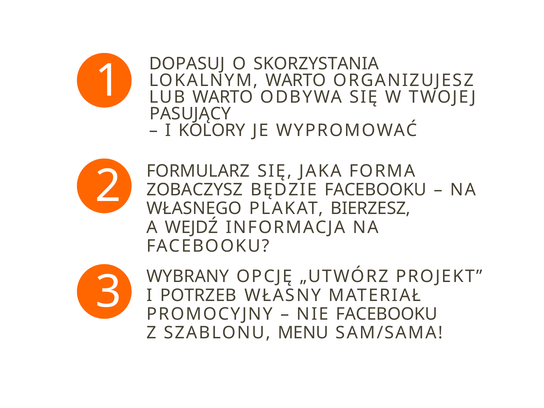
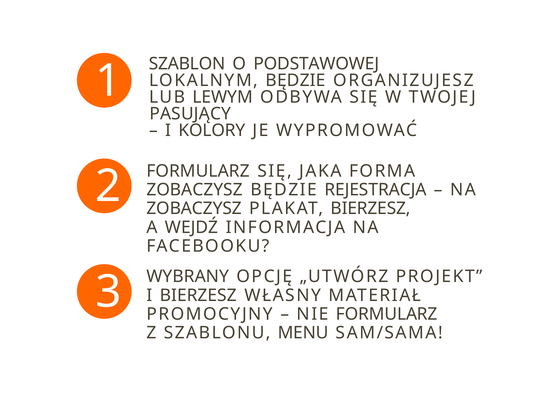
DOPASUJ: DOPASUJ -> SZABLON
SKORZYSTANIA: SKORZYSTANIA -> PODSTAWOWEJ
LOKALNYM WARTO: WARTO -> BĘDZIE
LUB WARTO: WARTO -> LEWYM
BĘDZIE FACEBOOKU: FACEBOOKU -> REJESTRACJA
WŁASNEGO at (194, 209): WŁASNEGO -> ZOBACZYSZ
I POTRZEB: POTRZEB -> BIERZESZ
NIE FACEBOOKU: FACEBOOKU -> FORMULARZ
